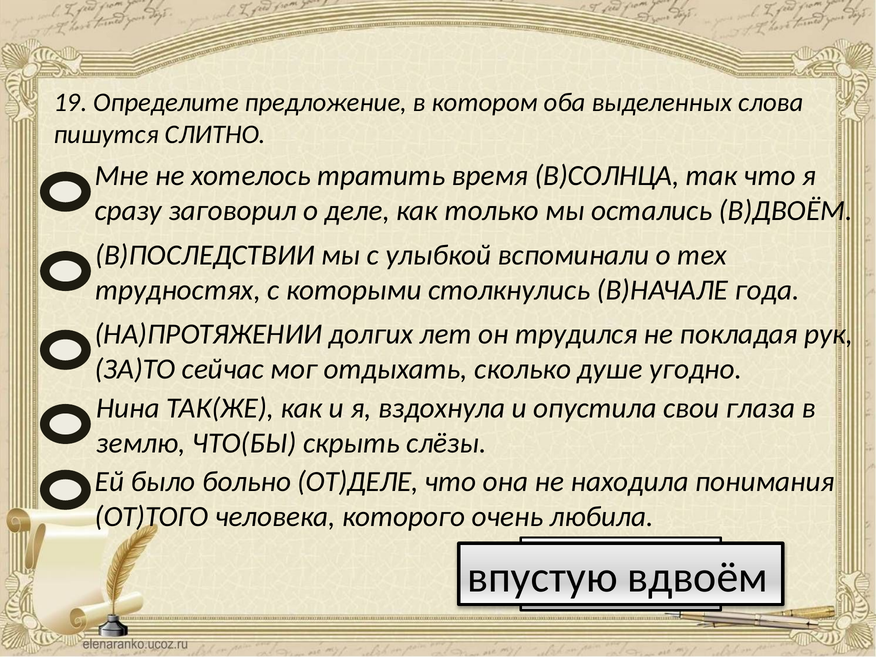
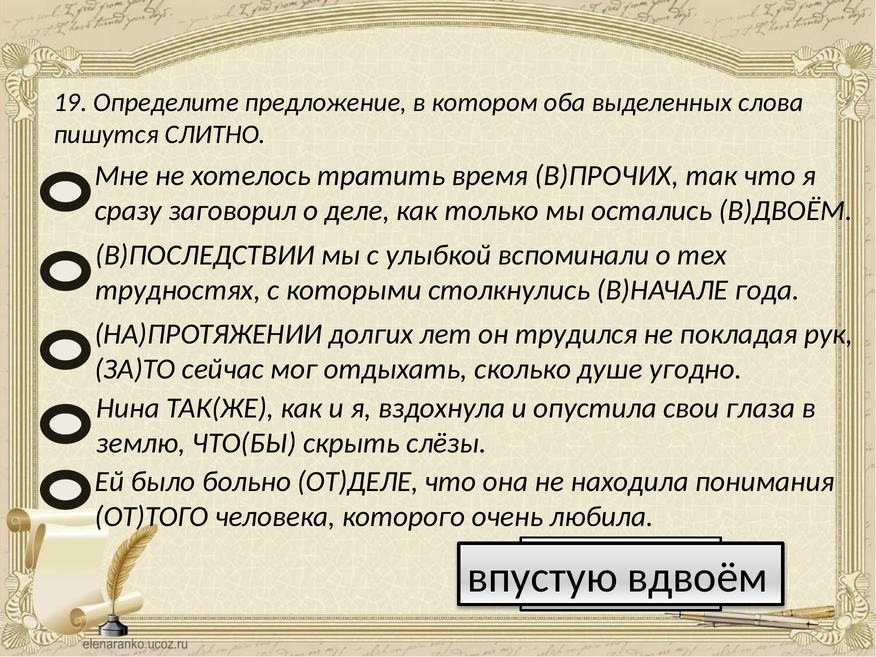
В)СОЛНЦА: В)СОЛНЦА -> В)ПРОЧИХ
